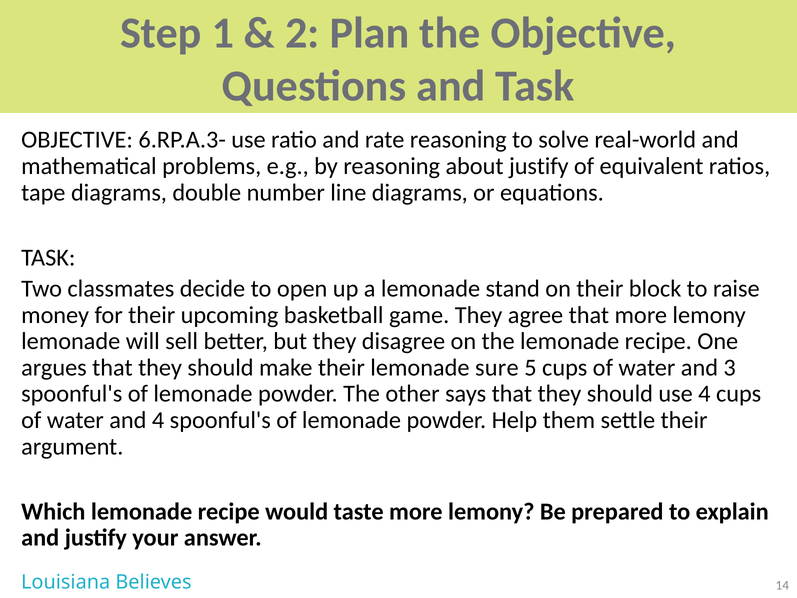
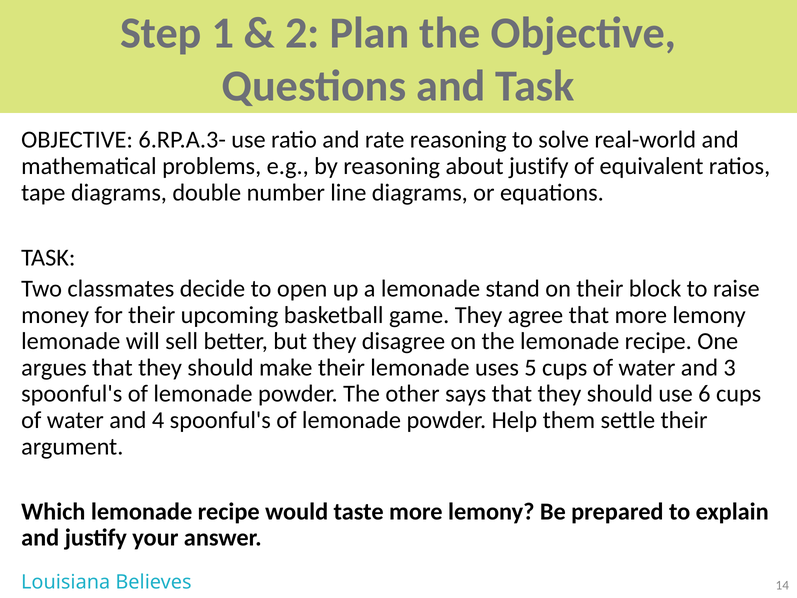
sure: sure -> uses
use 4: 4 -> 6
